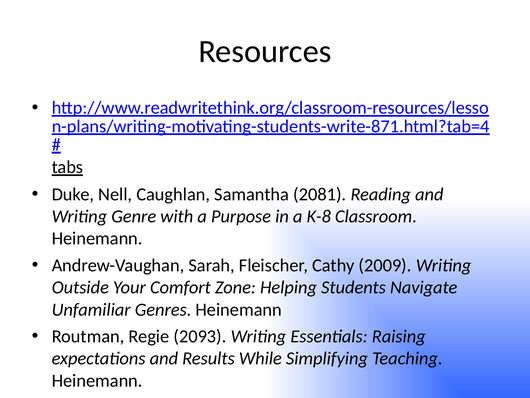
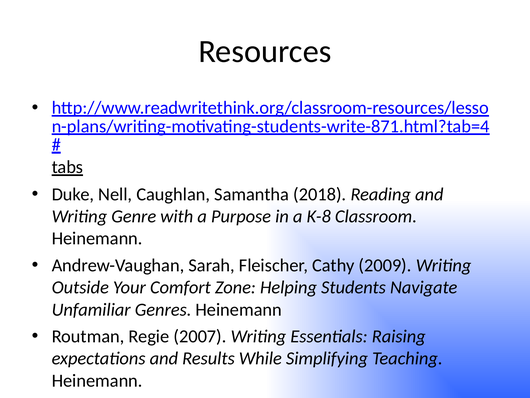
2081: 2081 -> 2018
2093: 2093 -> 2007
